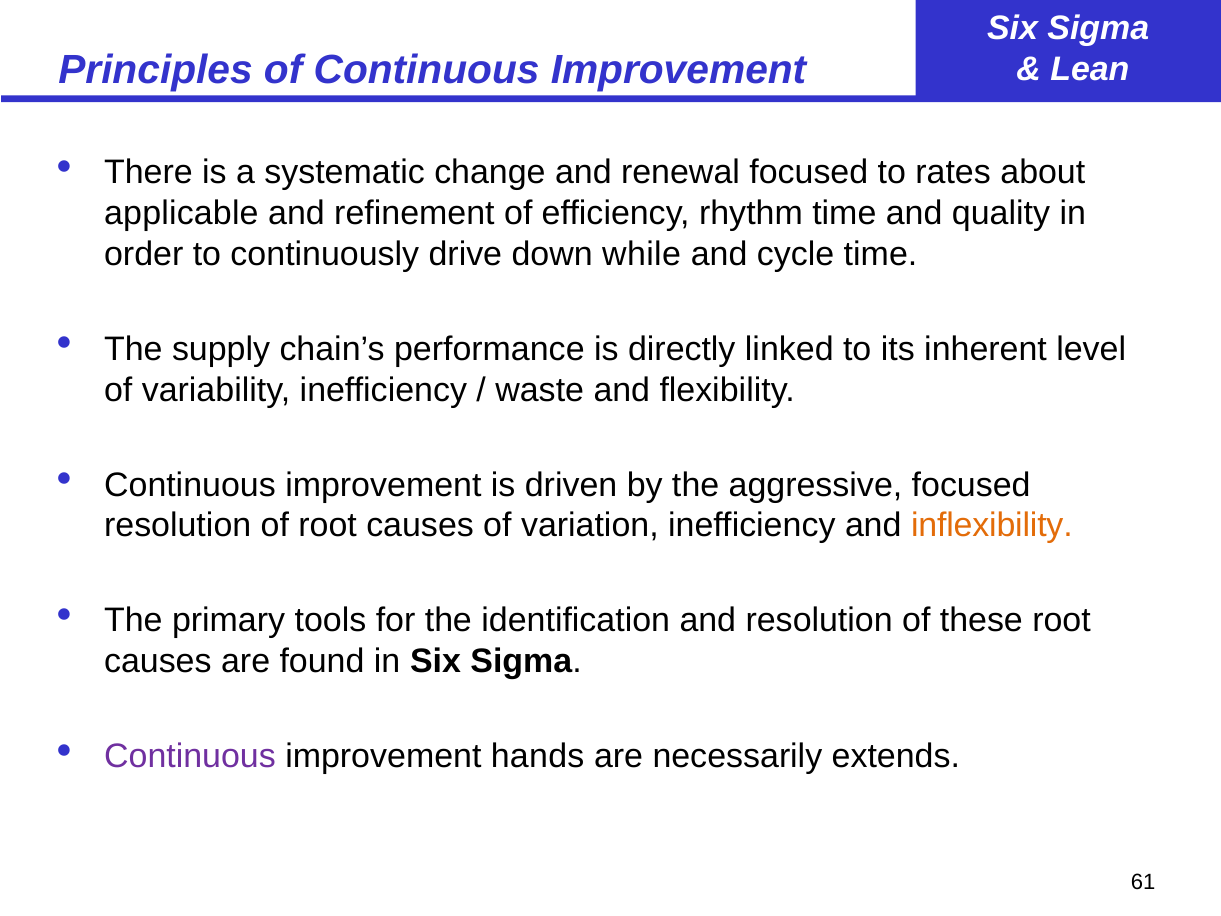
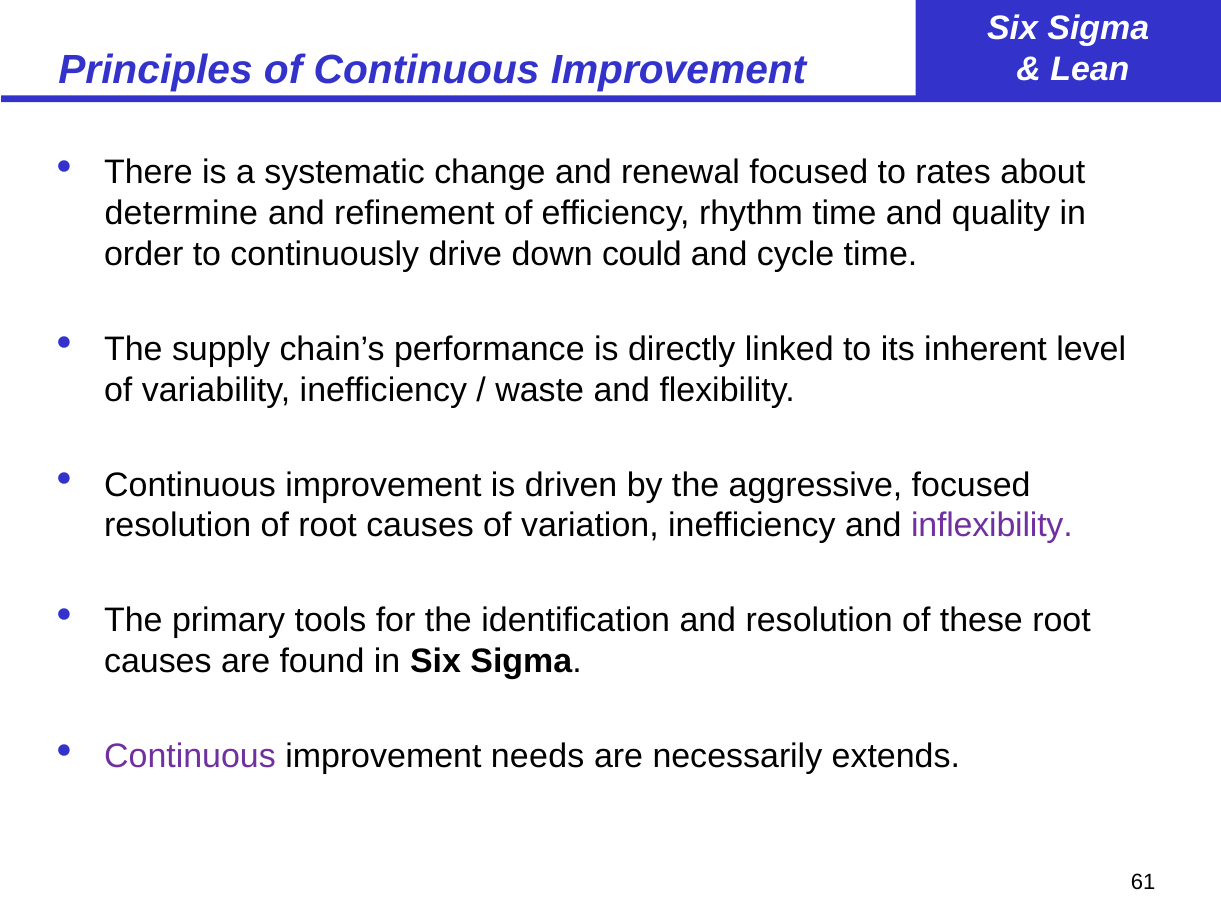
applicable: applicable -> determine
while: while -> could
inflexibility colour: orange -> purple
hands: hands -> needs
